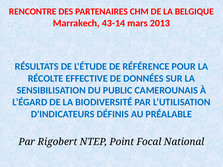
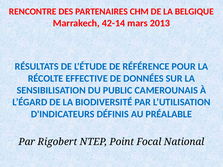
43-14: 43-14 -> 42-14
